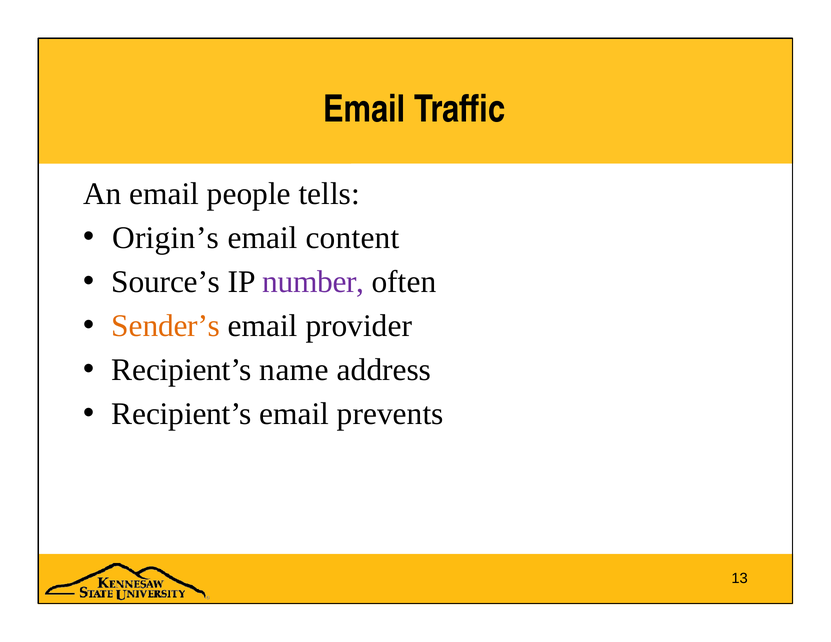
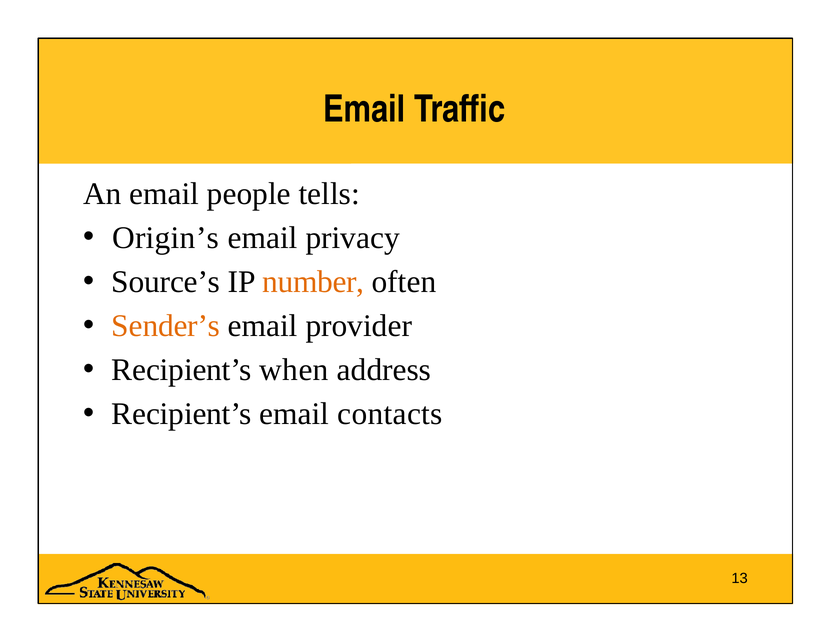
content: content -> privacy
number colour: purple -> orange
name: name -> when
prevents: prevents -> contacts
